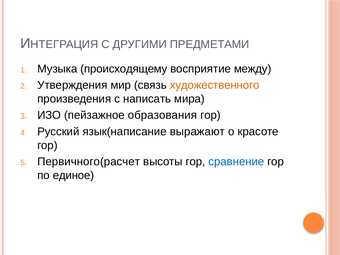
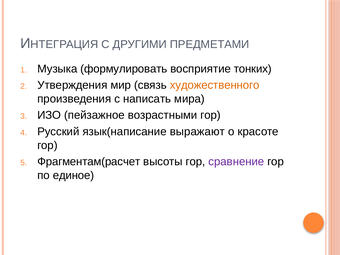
происходящему: происходящему -> формулировать
между: между -> тонких
образования: образования -> возрастными
Первичного(расчет: Первичного(расчет -> Фрагментам(расчет
сравнение colour: blue -> purple
